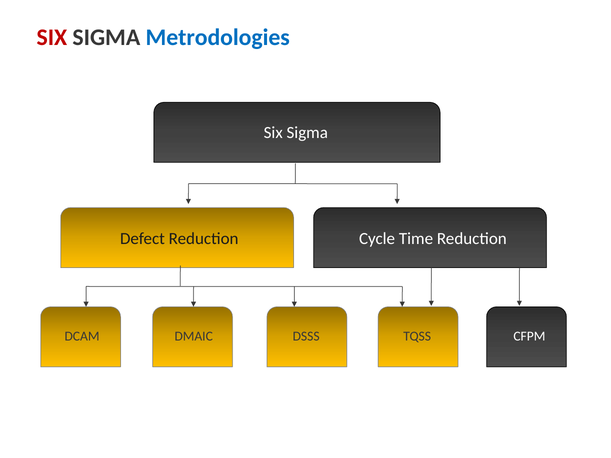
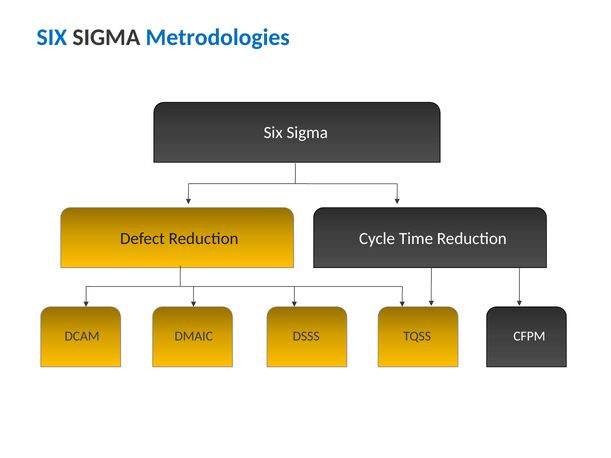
SIX at (52, 37) colour: red -> blue
